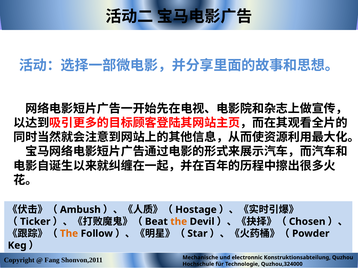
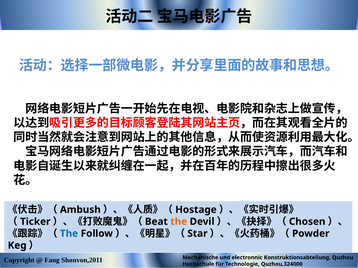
The at (69, 234) colour: orange -> blue
